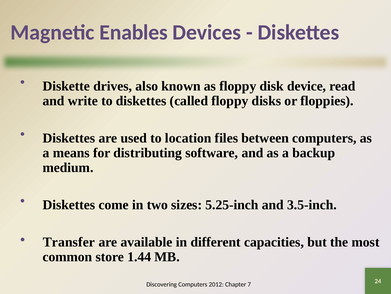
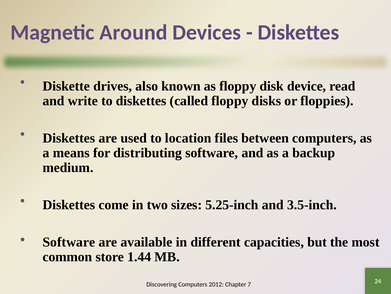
Enables: Enables -> Around
Transfer at (69, 242): Transfer -> Software
